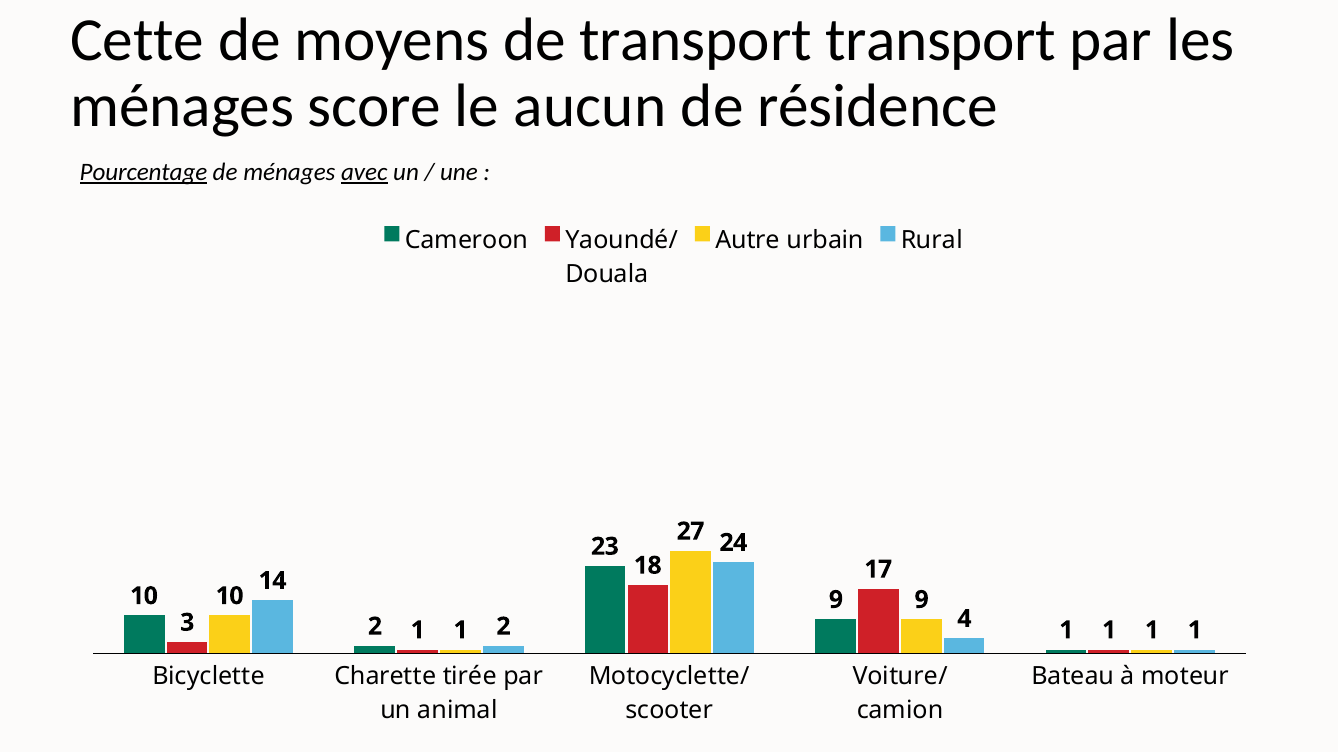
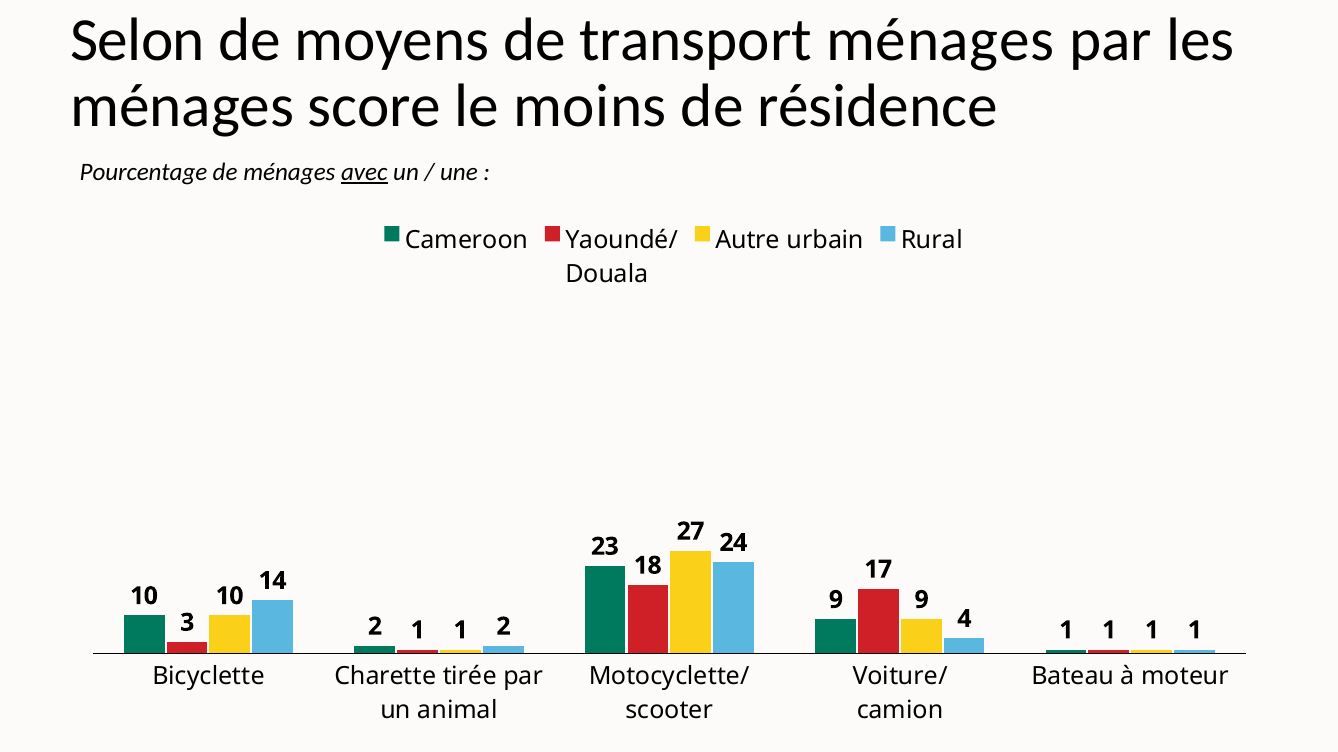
Cette: Cette -> Selon
transport transport: transport -> ménages
aucun: aucun -> moins
Pourcentage underline: present -> none
